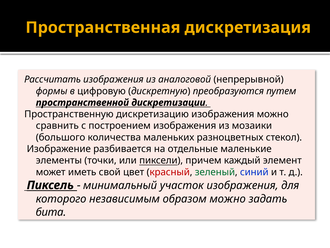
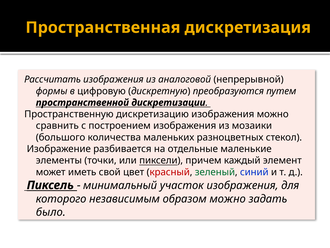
бита: бита -> было
